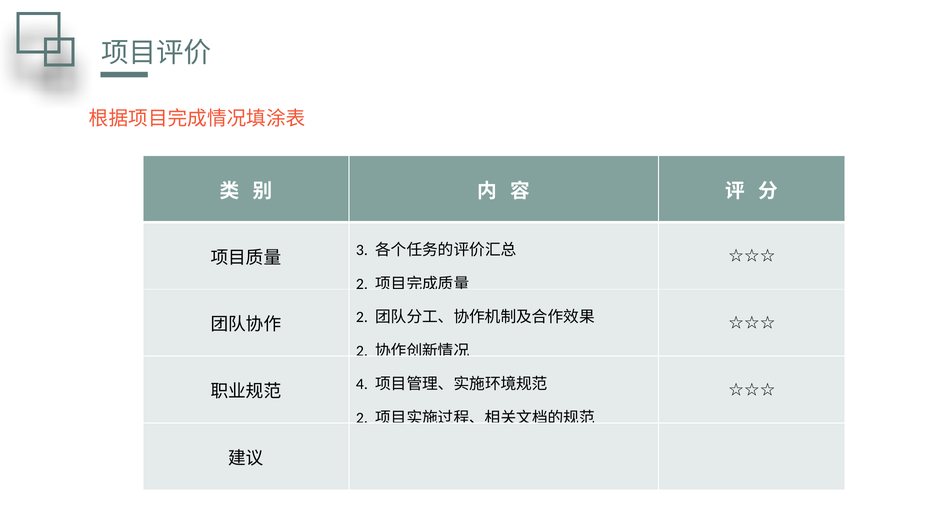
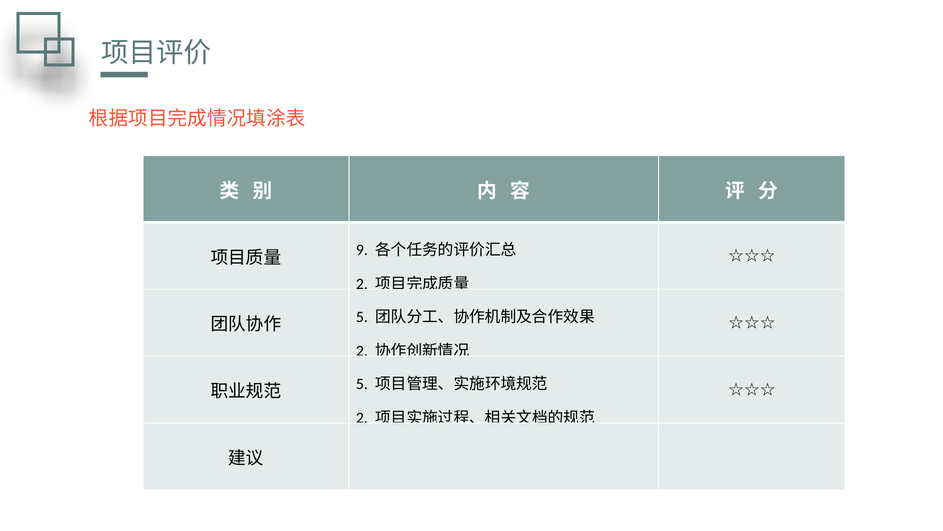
3: 3 -> 9
2 at (362, 317): 2 -> 5
4 at (362, 384): 4 -> 5
